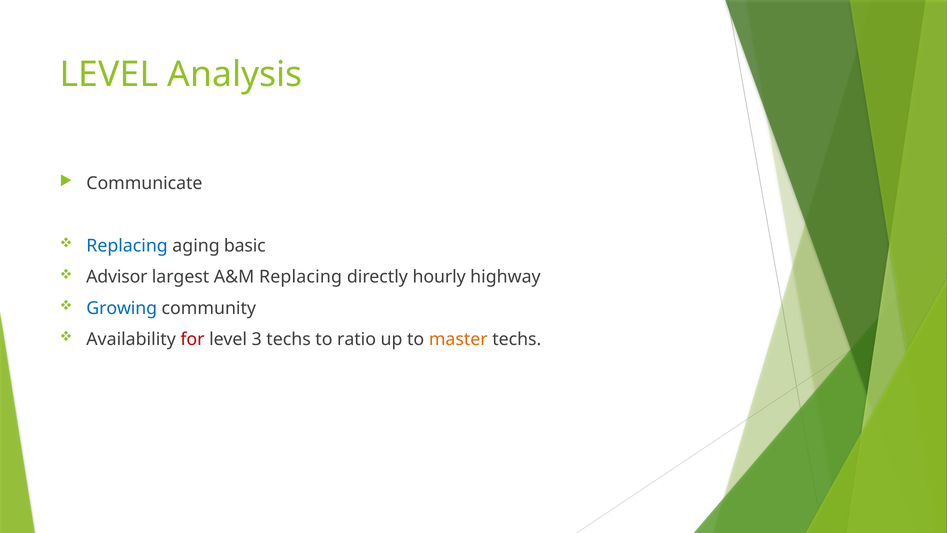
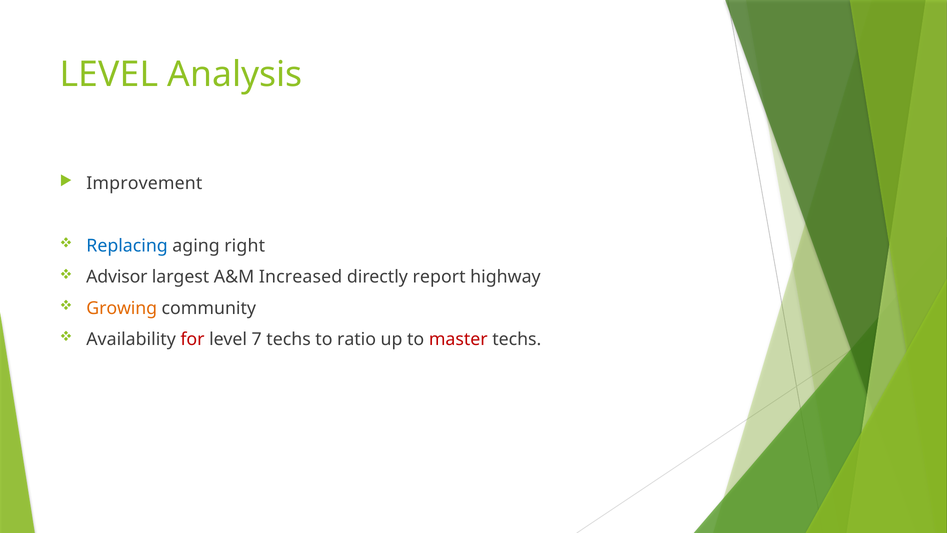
Communicate: Communicate -> Improvement
basic: basic -> right
A&M Replacing: Replacing -> Increased
hourly: hourly -> report
Growing colour: blue -> orange
3: 3 -> 7
master colour: orange -> red
